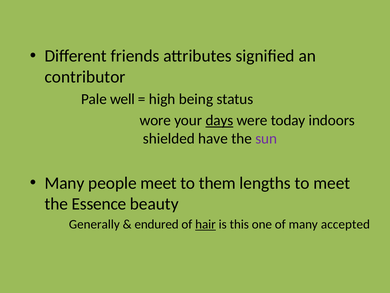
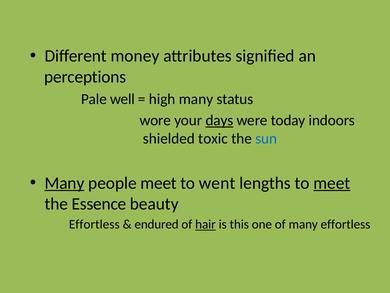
friends: friends -> money
contributor: contributor -> perceptions
high being: being -> many
have: have -> toxic
sun colour: purple -> blue
Many at (64, 183) underline: none -> present
them: them -> went
meet at (332, 183) underline: none -> present
Generally at (94, 224): Generally -> Effortless
many accepted: accepted -> effortless
